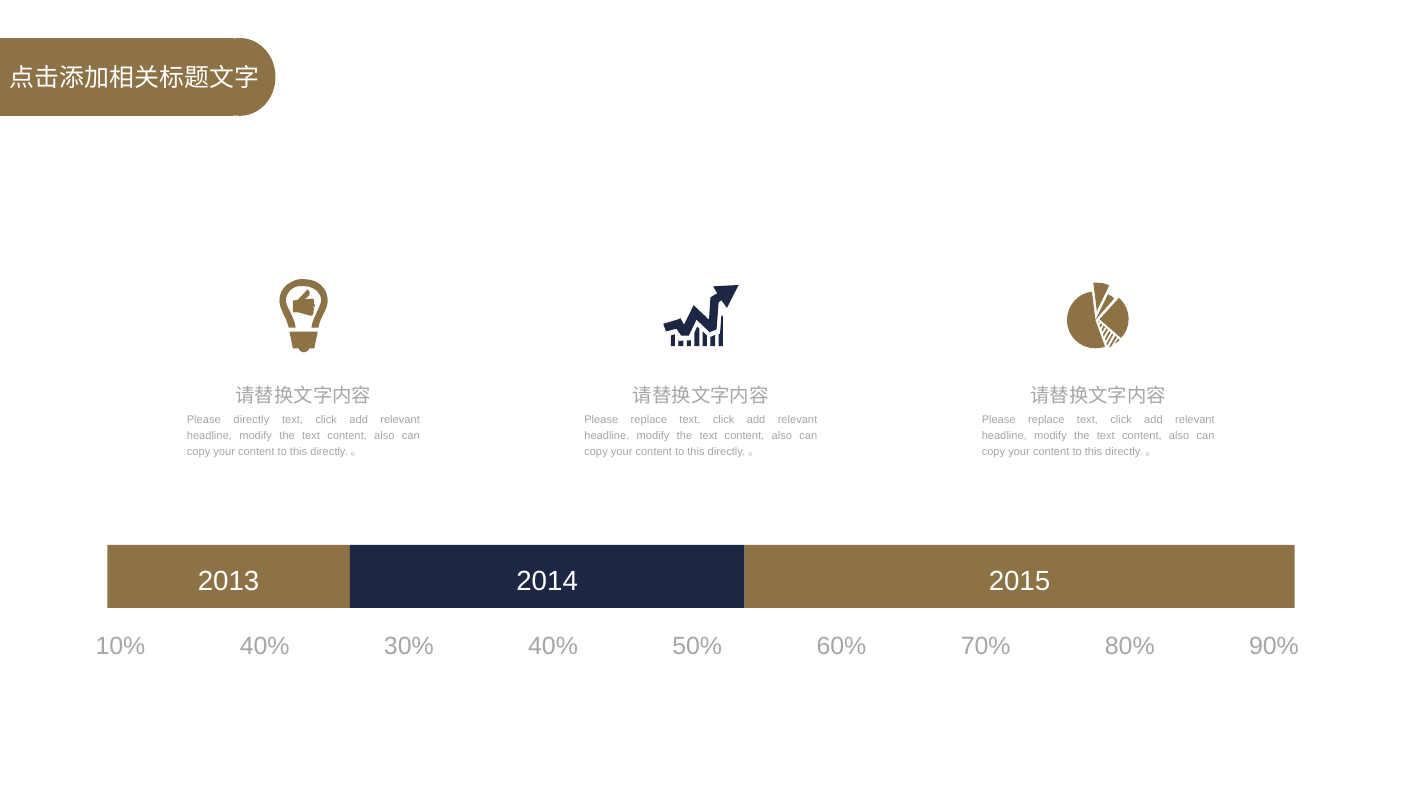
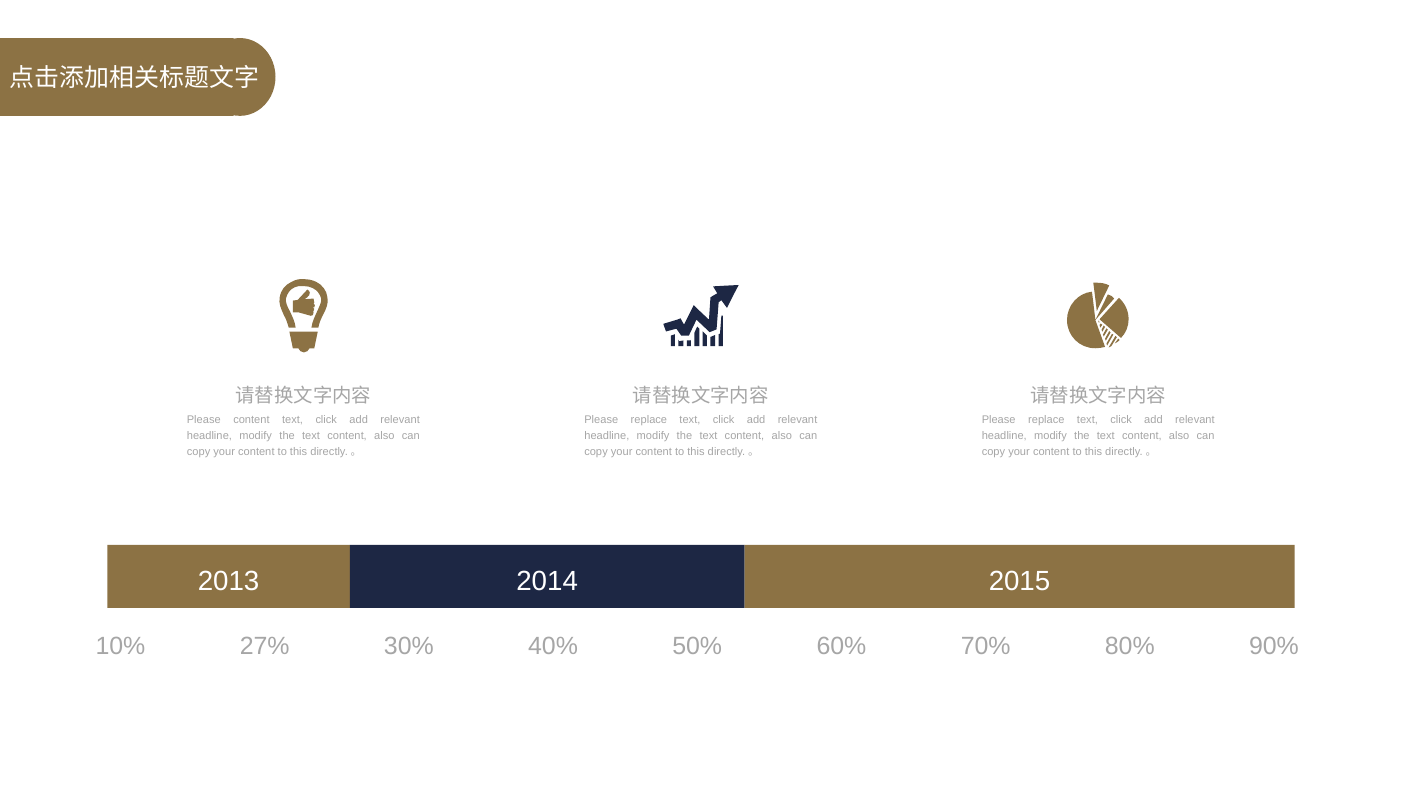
Please directly: directly -> content
10% 40%: 40% -> 27%
